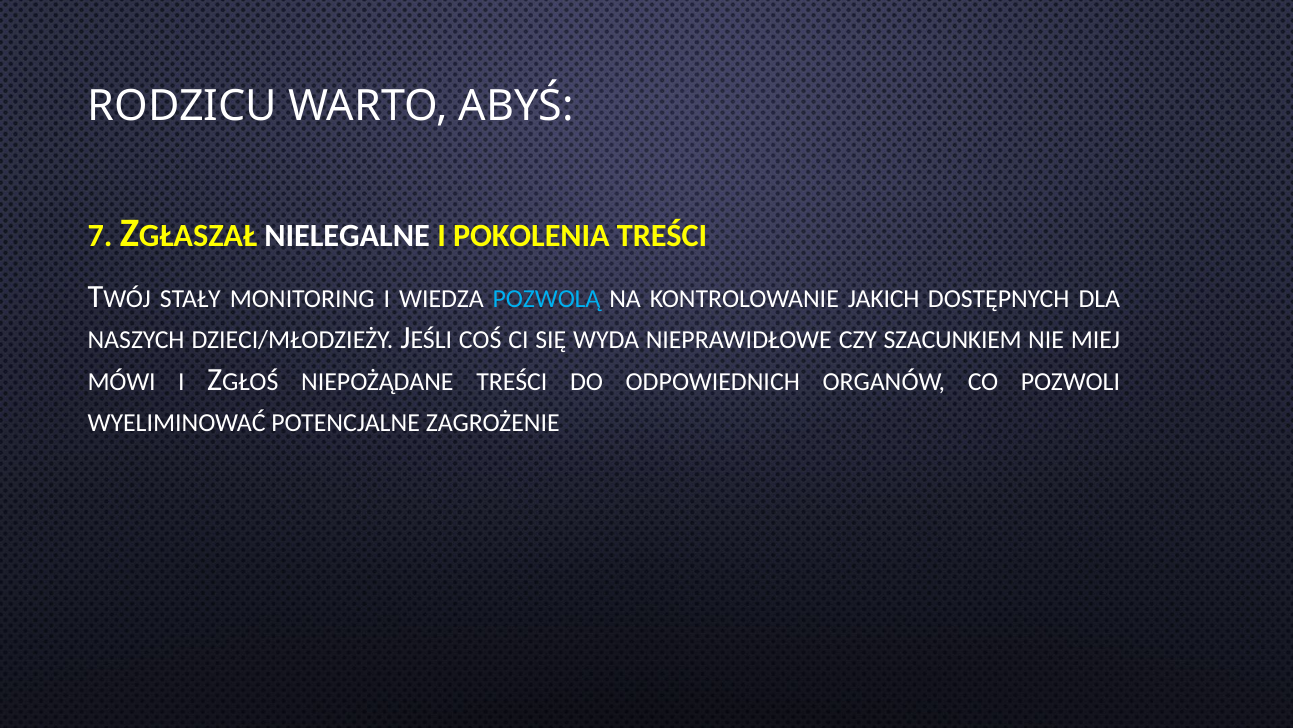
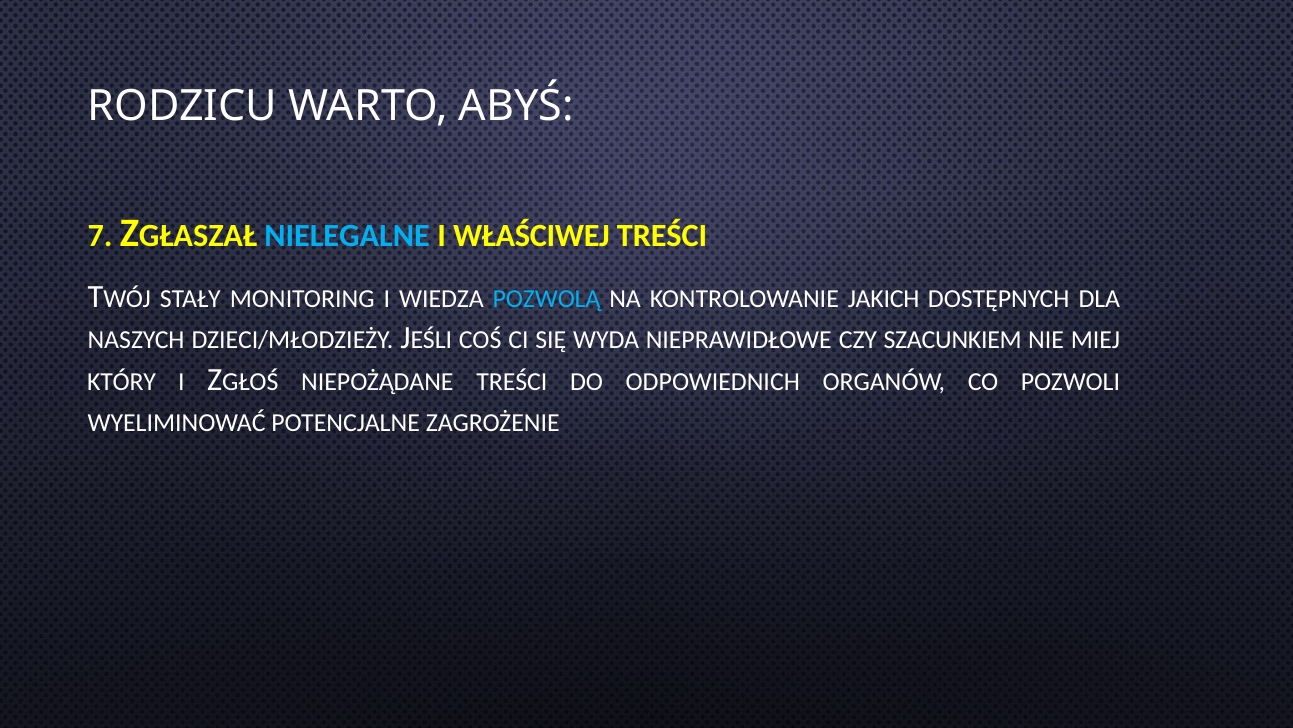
NIELEGALNE colour: white -> light blue
POKOLENIA: POKOLENIA -> WŁAŚCIWEJ
MÓWI: MÓWI -> KTÓRY
